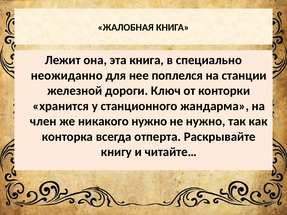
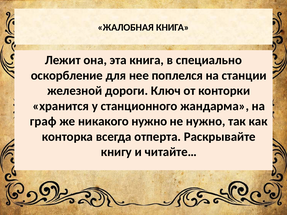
неожиданно: неожиданно -> оскорбление
член: член -> граф
